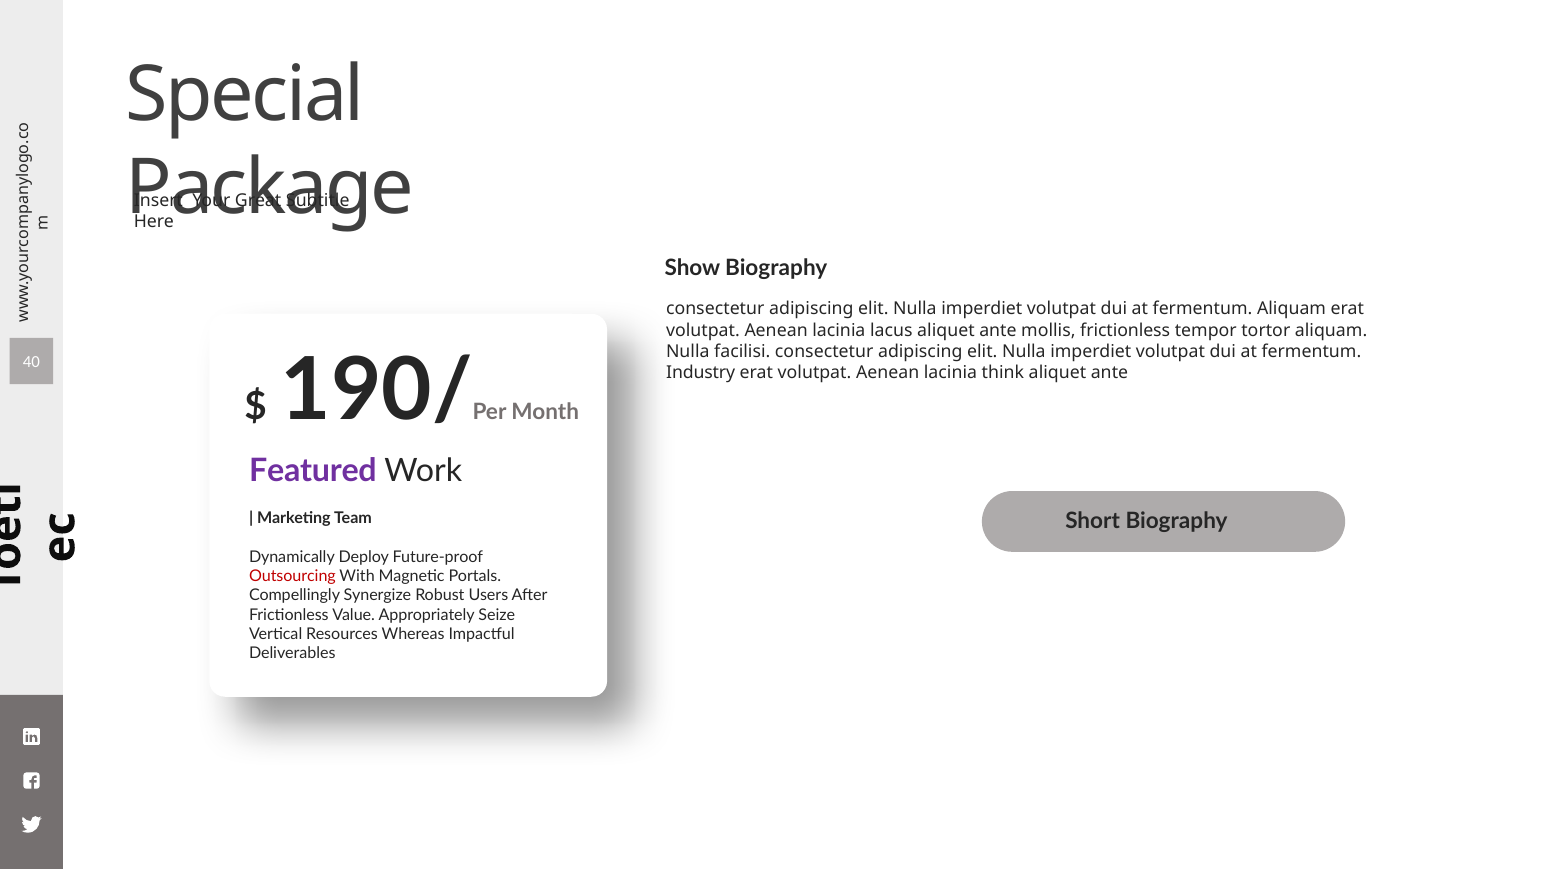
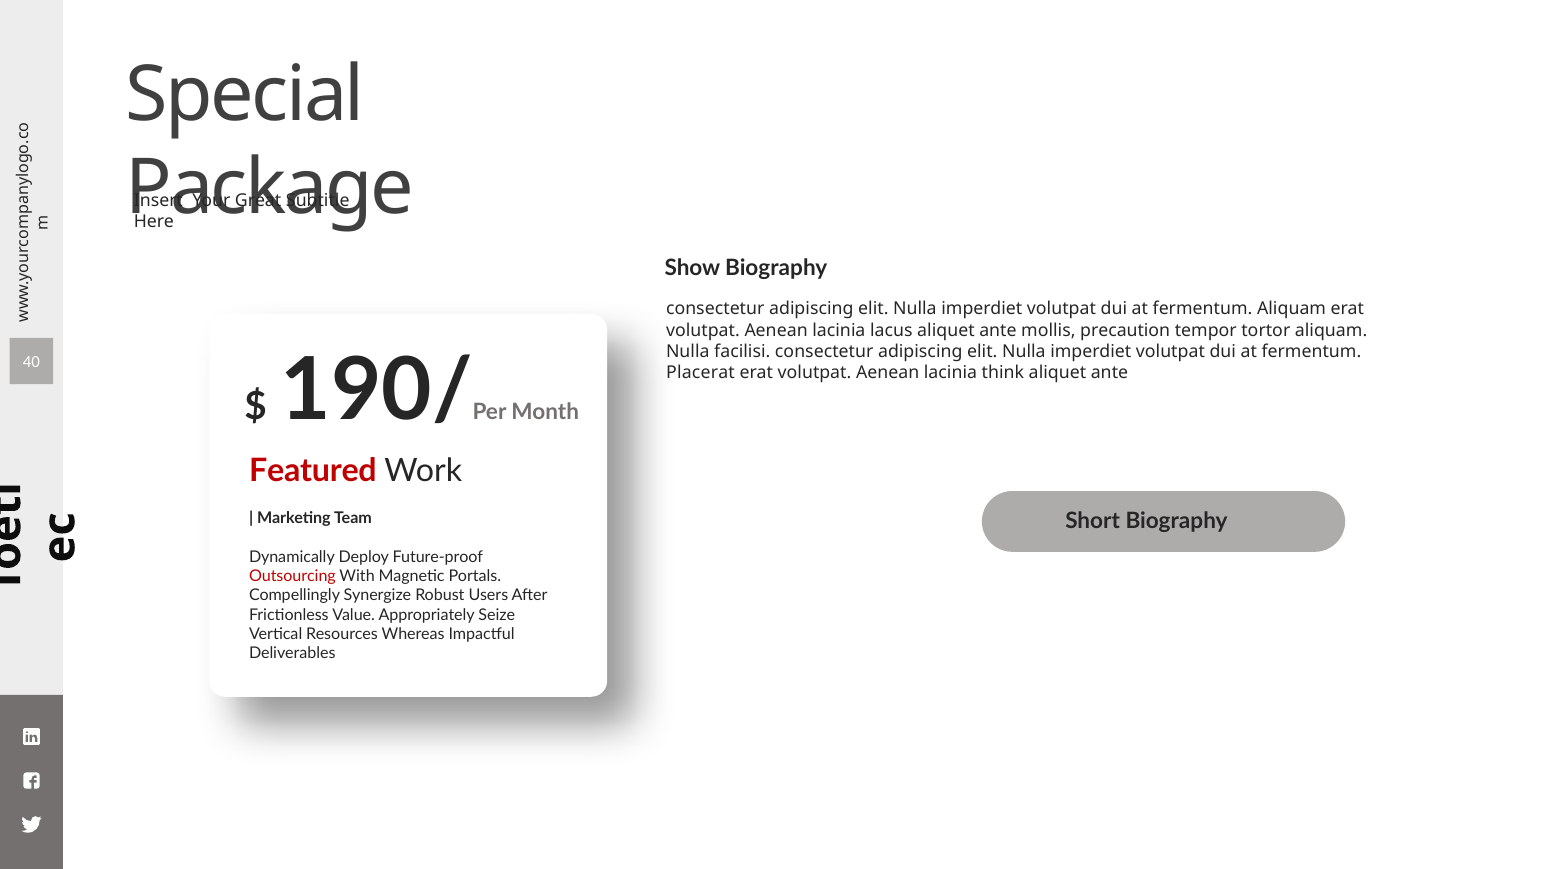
mollis frictionless: frictionless -> precaution
Industry: Industry -> Placerat
Featured colour: purple -> red
